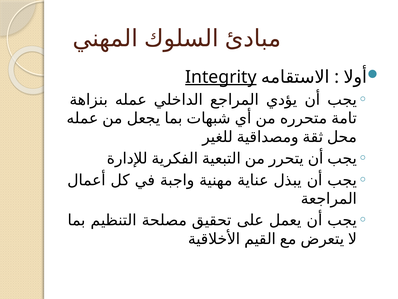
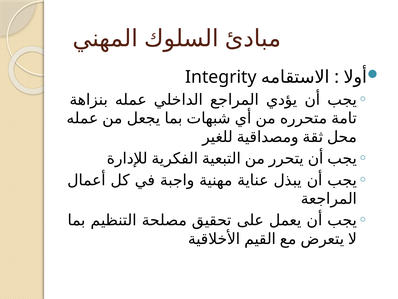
Integrity underline: present -> none
